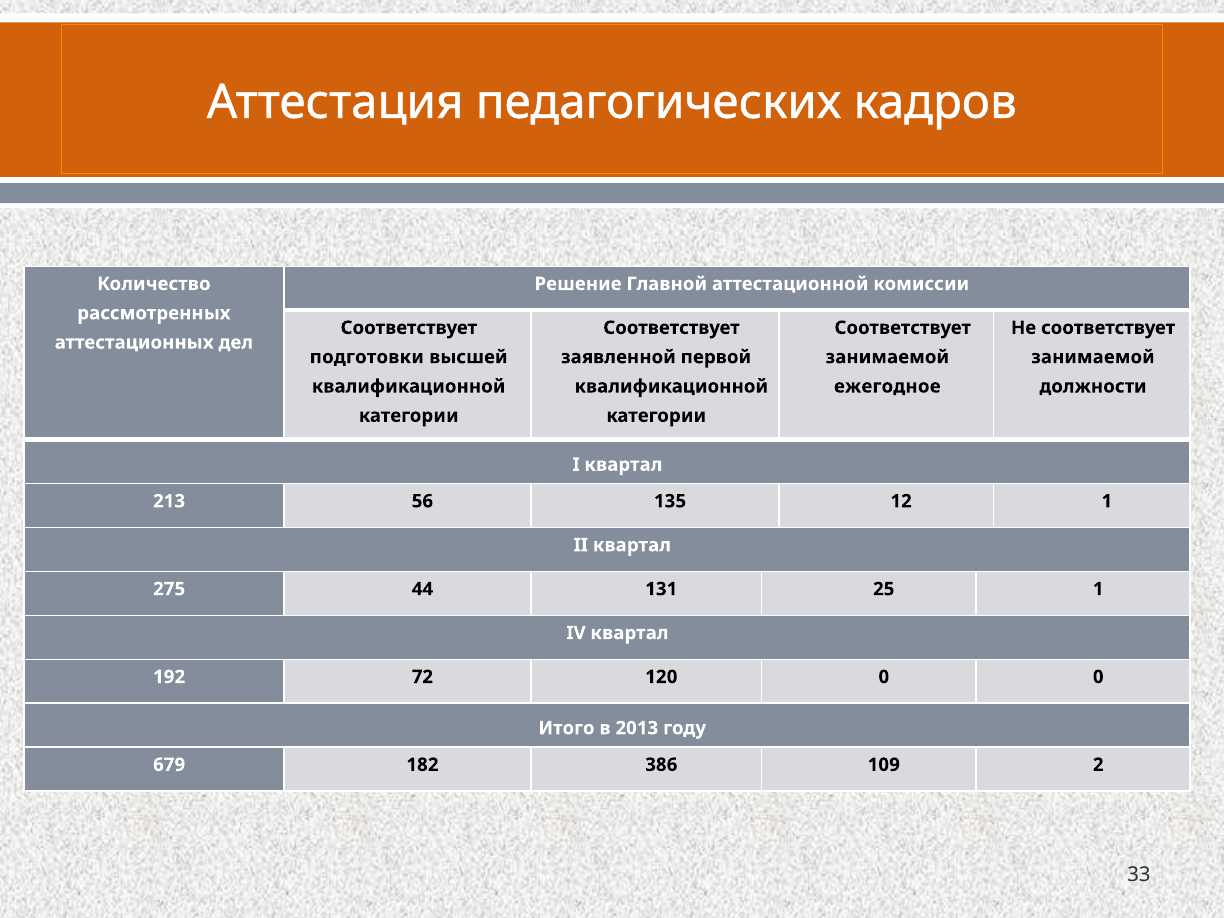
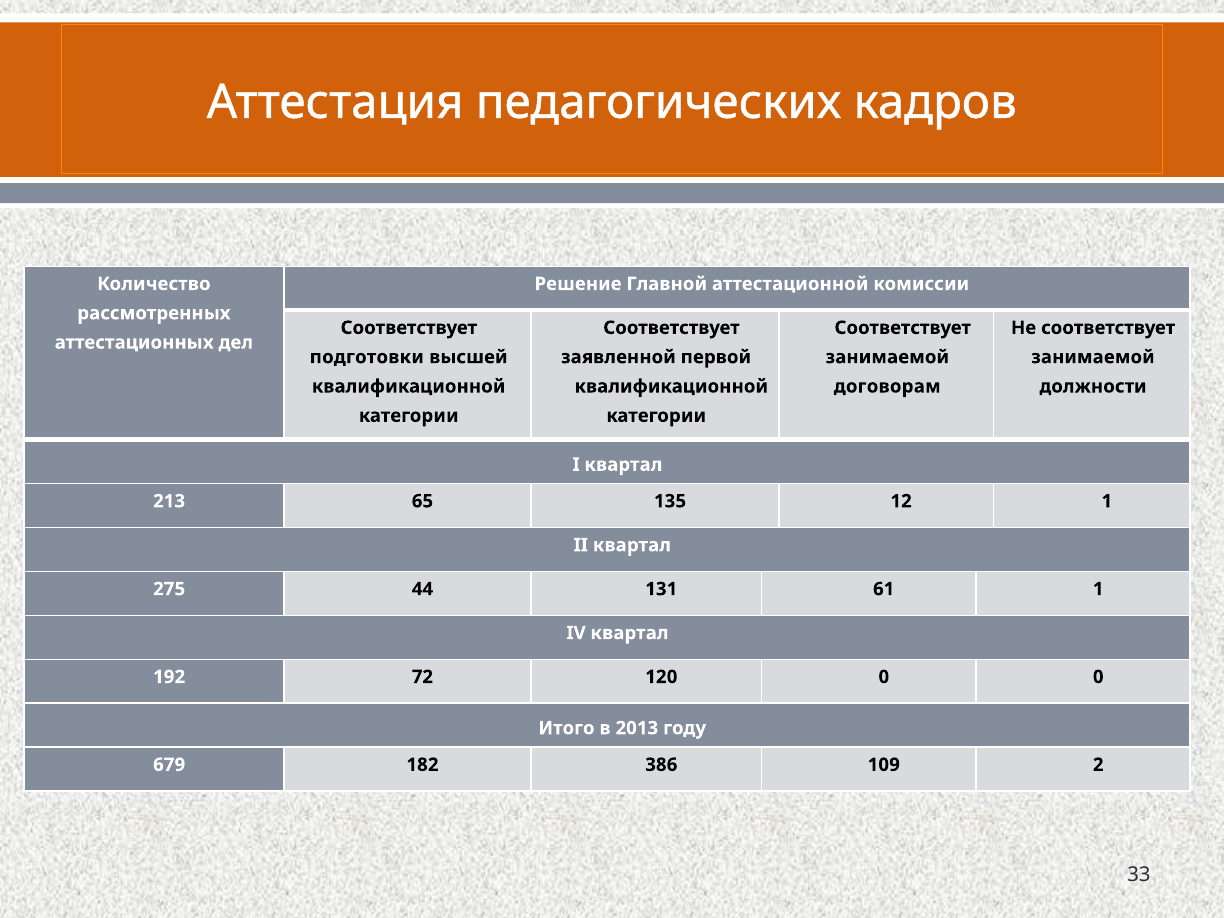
ежегодное: ежегодное -> договорам
56: 56 -> 65
25: 25 -> 61
